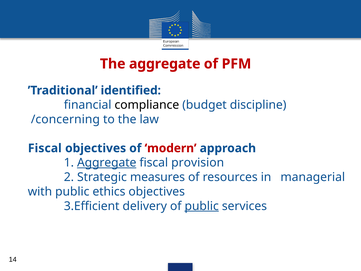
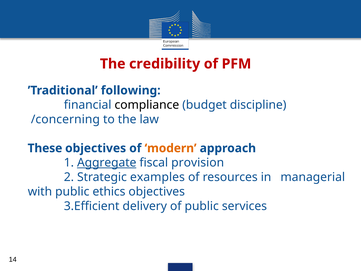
The aggregate: aggregate -> credibility
identified: identified -> following
Fiscal at (45, 148): Fiscal -> These
modern colour: red -> orange
measures: measures -> examples
public at (202, 206) underline: present -> none
